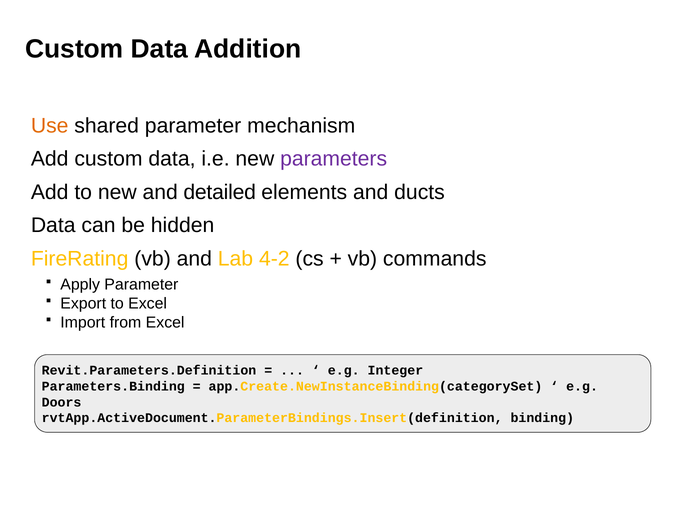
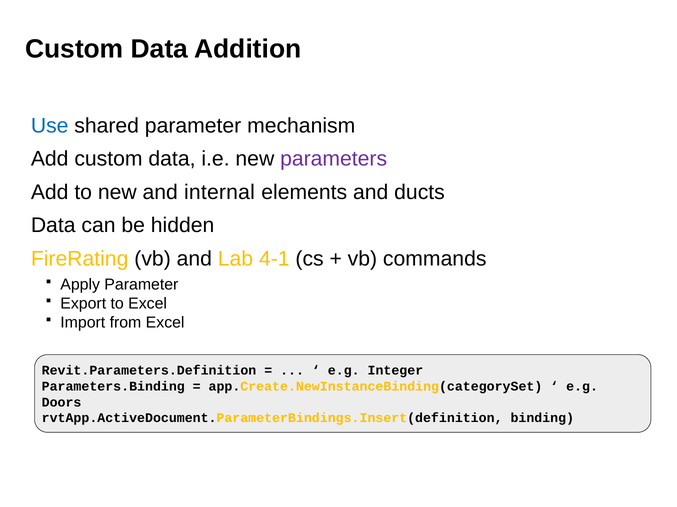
Use colour: orange -> blue
detailed: detailed -> internal
4-2: 4-2 -> 4-1
